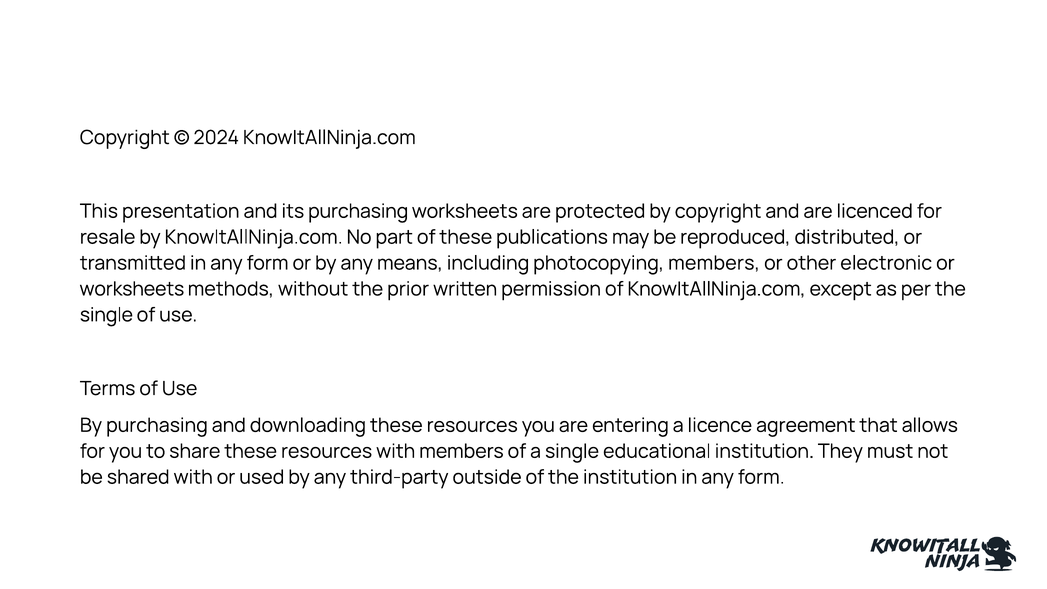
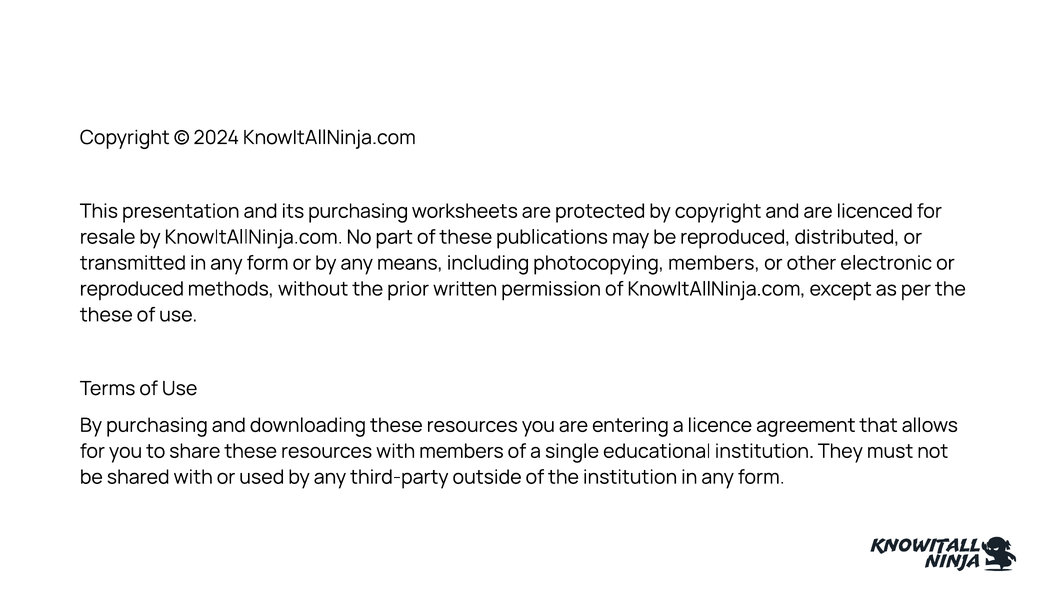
worksheets at (132, 289): worksheets -> reproduced
single at (106, 315): single -> these
